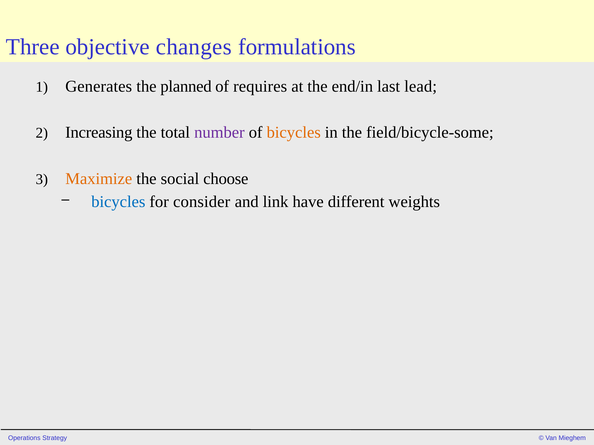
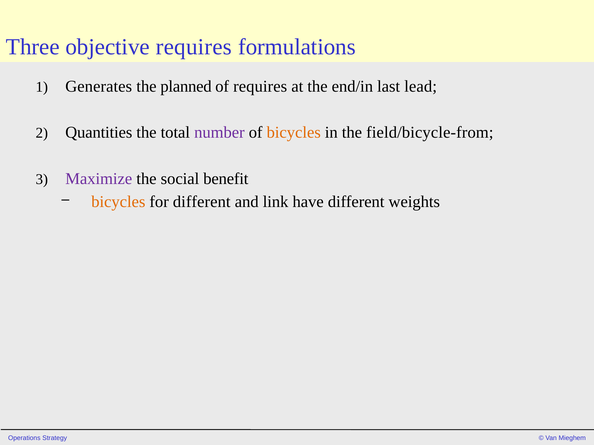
objective changes: changes -> requires
Increasing: Increasing -> Quantities
field/bicycle-some: field/bicycle-some -> field/bicycle-from
Maximize colour: orange -> purple
choose: choose -> benefit
bicycles at (118, 202) colour: blue -> orange
for consider: consider -> different
